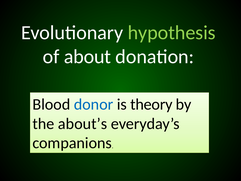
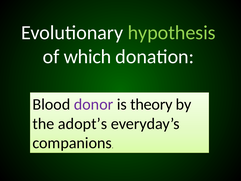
about: about -> which
donor colour: blue -> purple
about’s: about’s -> adopt’s
